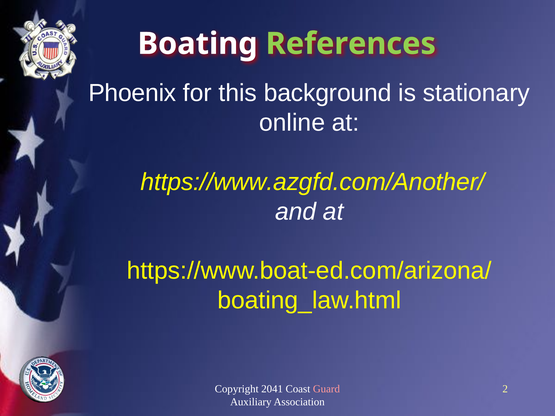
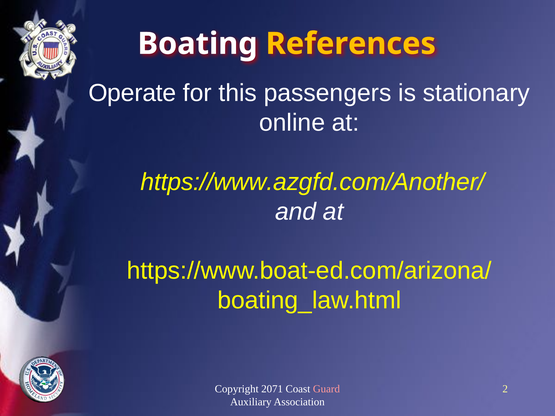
References colour: light green -> yellow
Phoenix: Phoenix -> Operate
background: background -> passengers
2041: 2041 -> 2071
